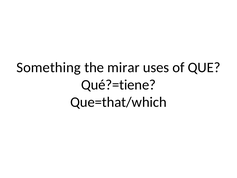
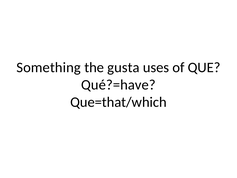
mirar: mirar -> gusta
Qué?=tiene: Qué?=tiene -> Qué?=have
